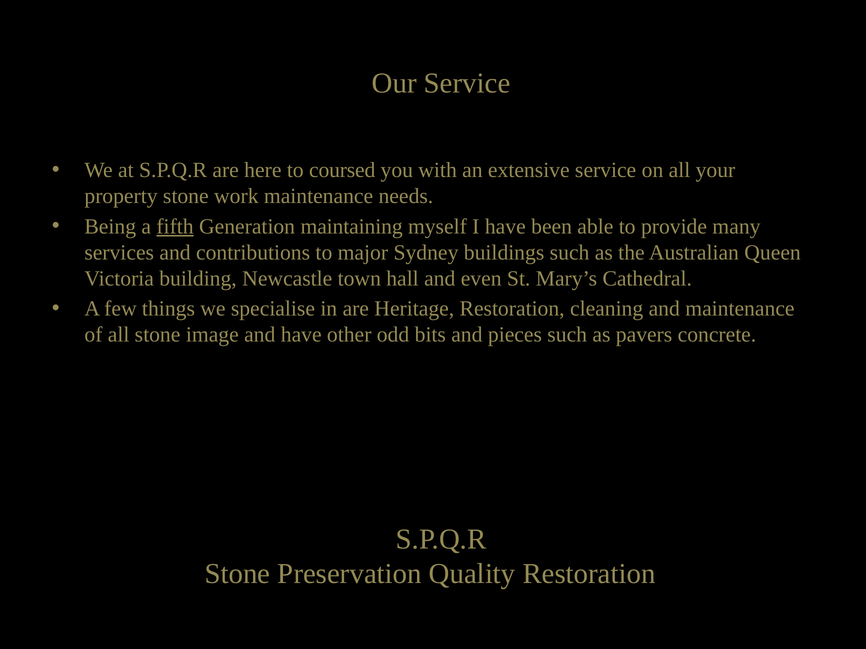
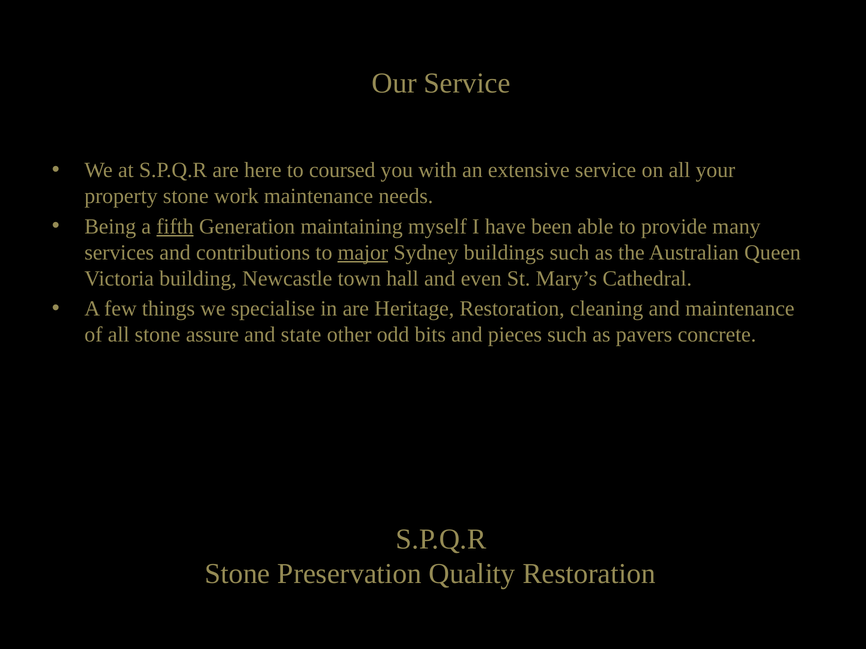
major underline: none -> present
image: image -> assure
and have: have -> state
